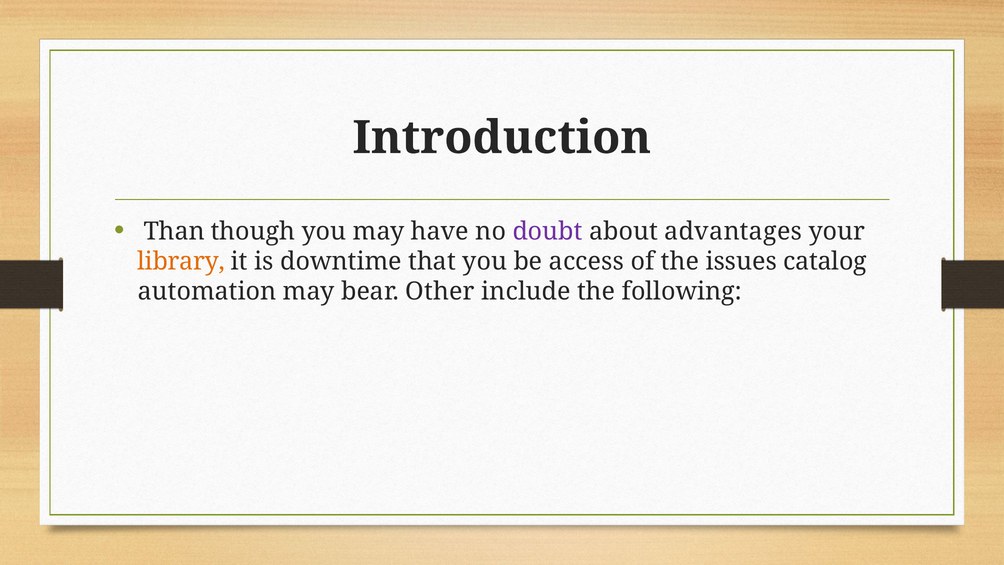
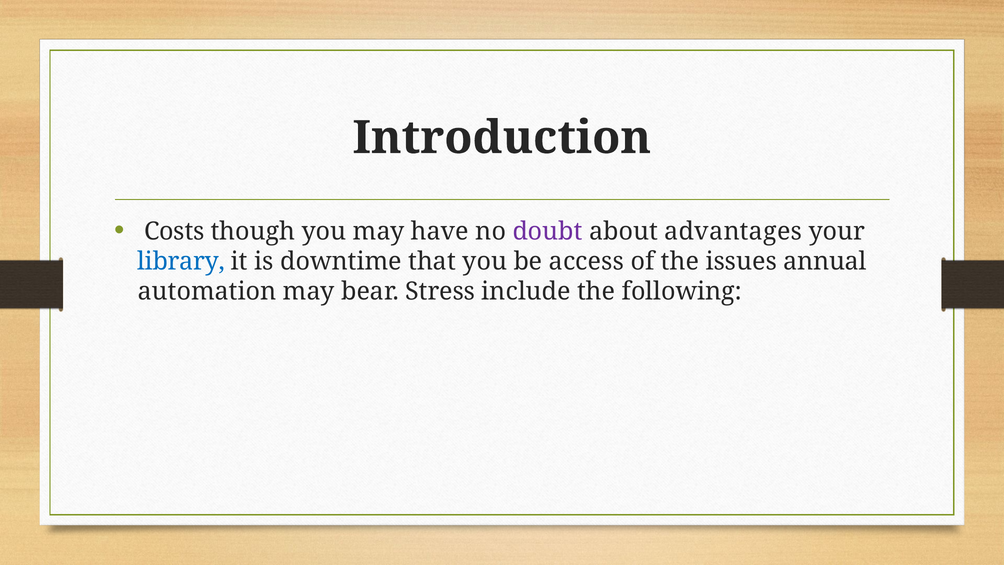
Than: Than -> Costs
library colour: orange -> blue
catalog: catalog -> annual
Other: Other -> Stress
